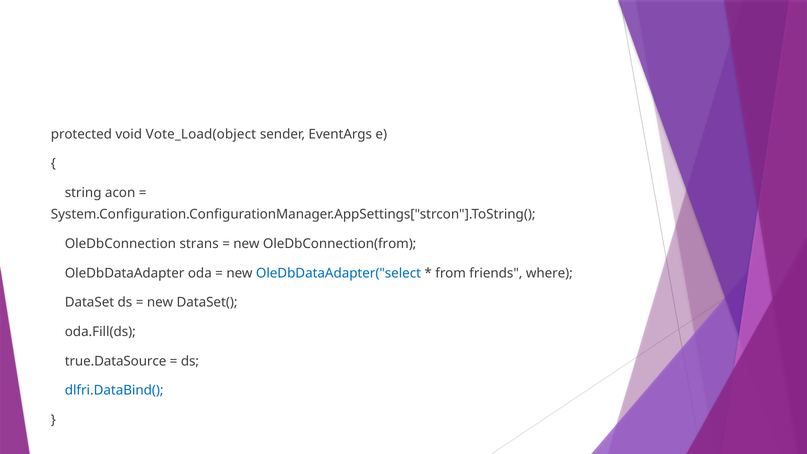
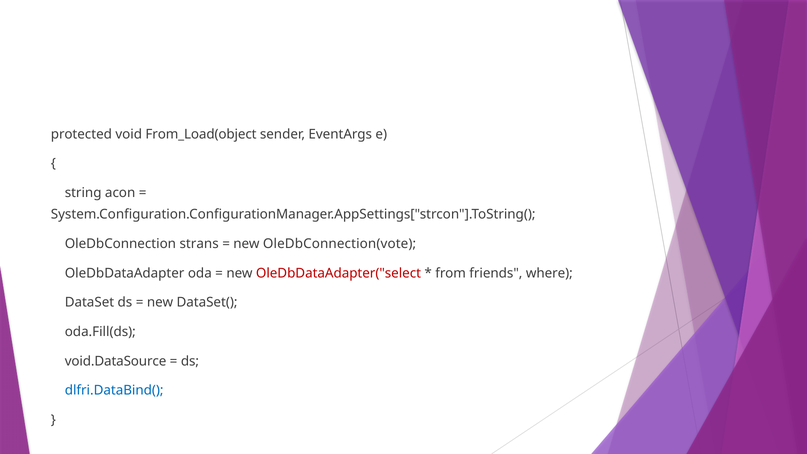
Vote_Load(object: Vote_Load(object -> From_Load(object
OleDbConnection(from: OleDbConnection(from -> OleDbConnection(vote
OleDbDataAdapter("select colour: blue -> red
true.DataSource: true.DataSource -> void.DataSource
